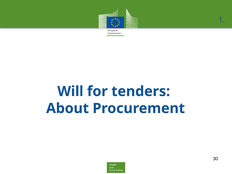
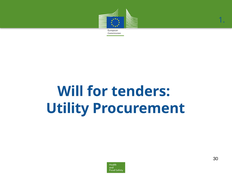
About: About -> Utility
